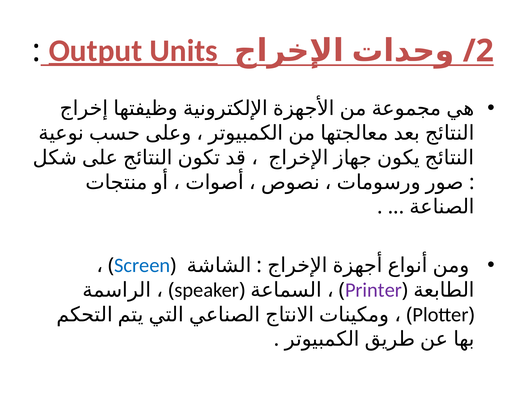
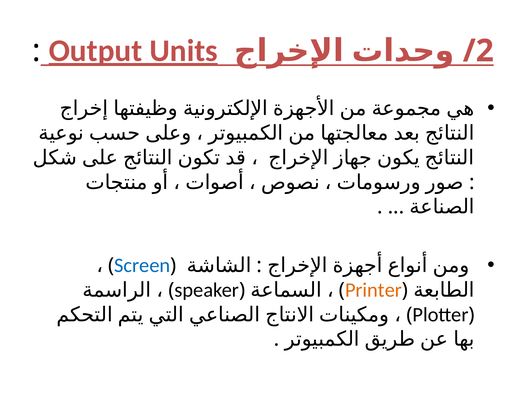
Printer colour: purple -> orange
